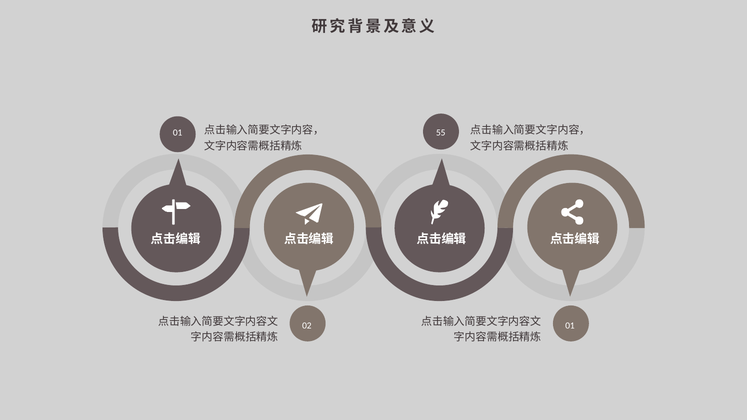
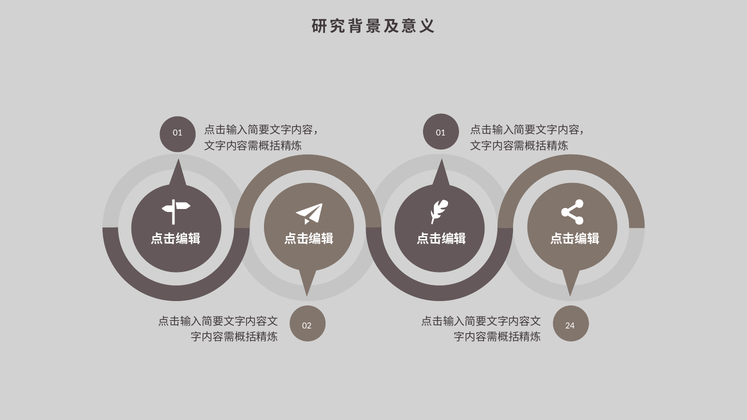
01 55: 55 -> 01
02 01: 01 -> 24
